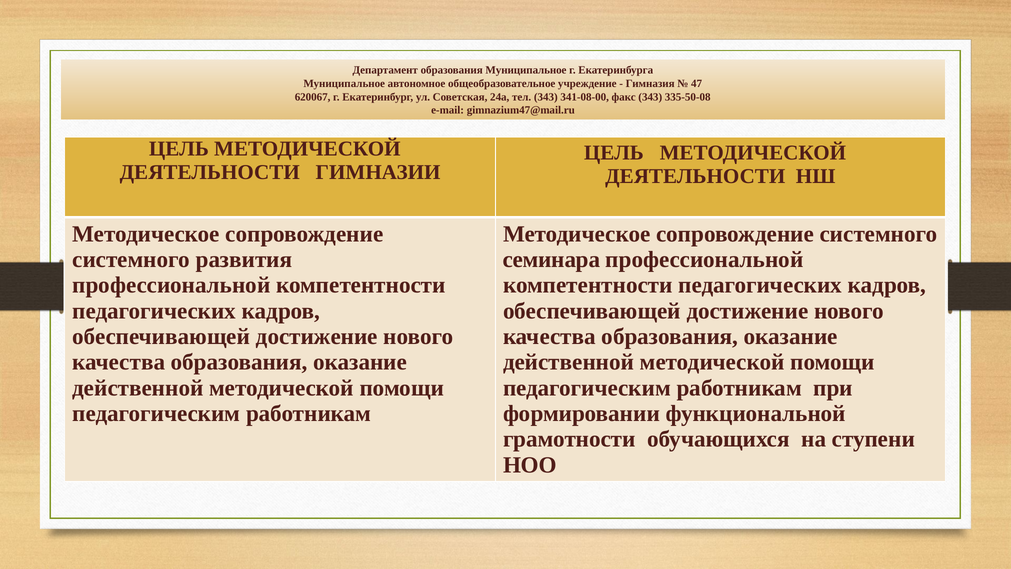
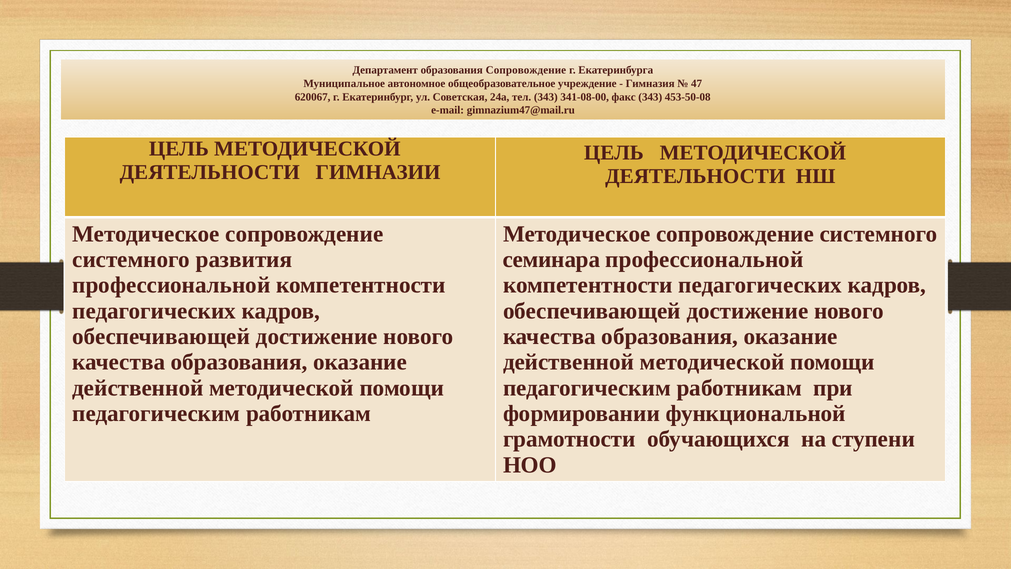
образования Муниципальное: Муниципальное -> Сопровождение
335-50-08: 335-50-08 -> 453-50-08
